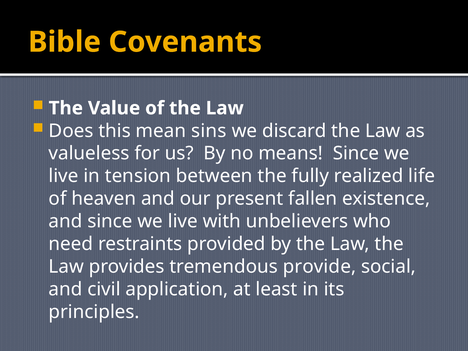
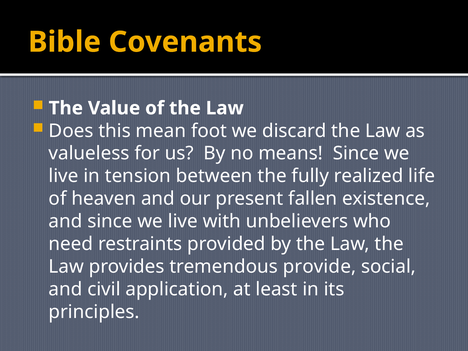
sins: sins -> foot
